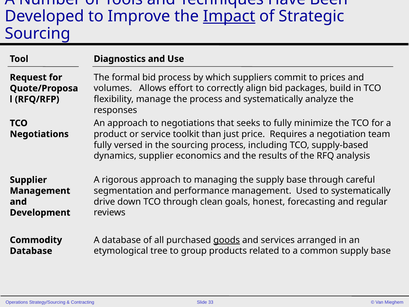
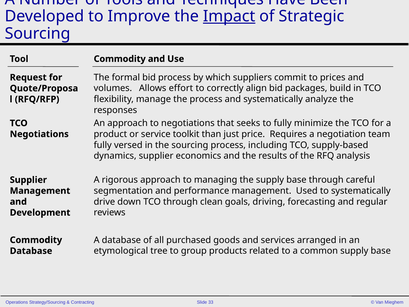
Tool Diagnostics: Diagnostics -> Commodity
honest: honest -> driving
goods underline: present -> none
